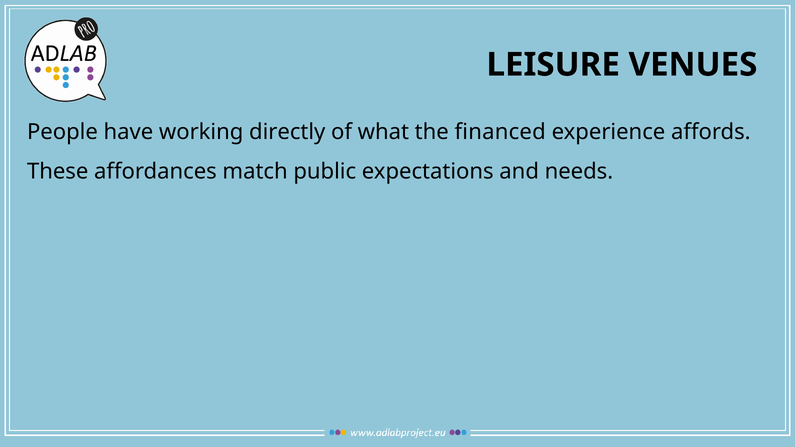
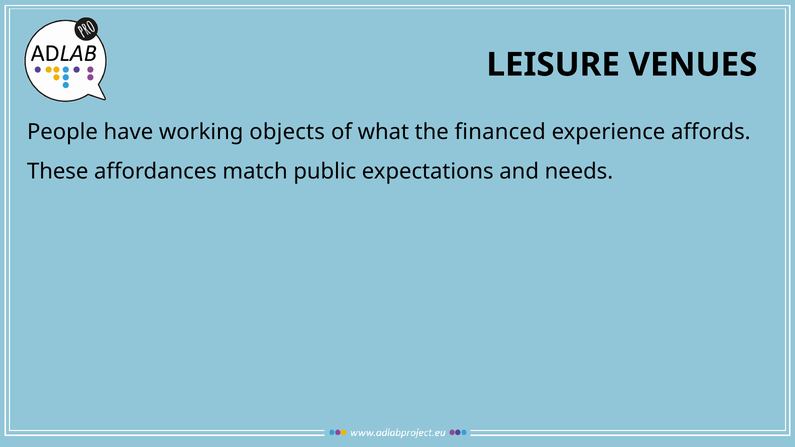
directly: directly -> objects
